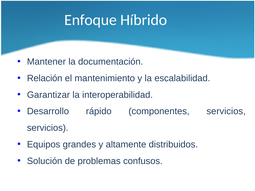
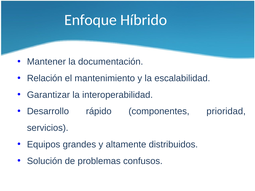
componentes servicios: servicios -> prioridad
